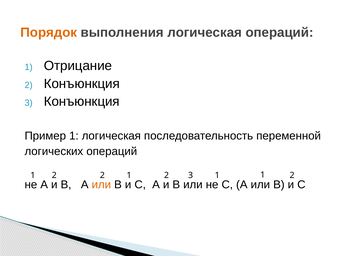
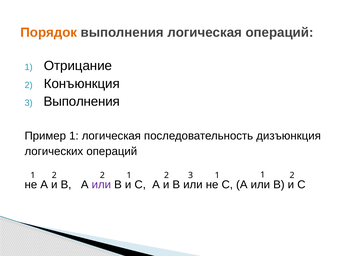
3 Конъюнкция: Конъюнкция -> Выполнения
переменной: переменной -> дизъюнкция
или at (101, 185) colour: orange -> purple
